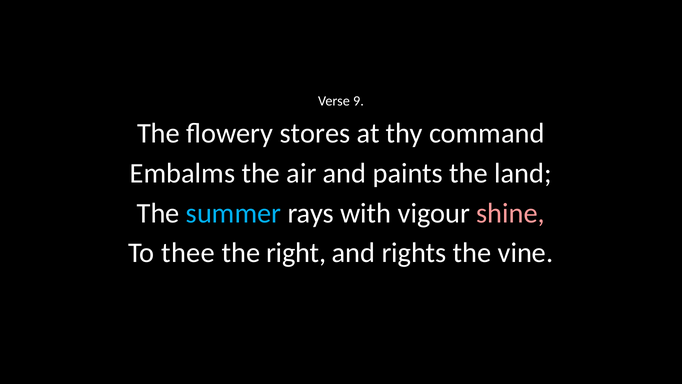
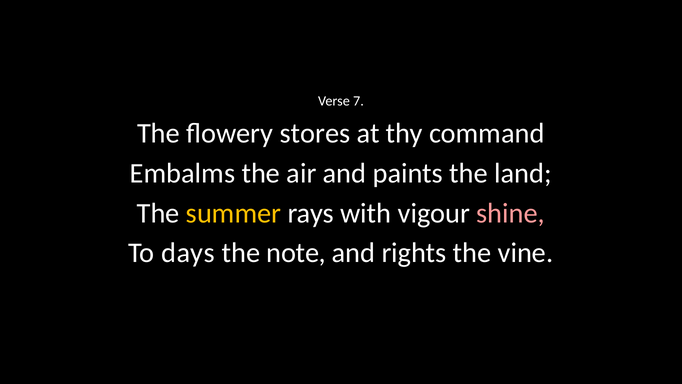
9: 9 -> 7
summer colour: light blue -> yellow
thee: thee -> days
right: right -> note
